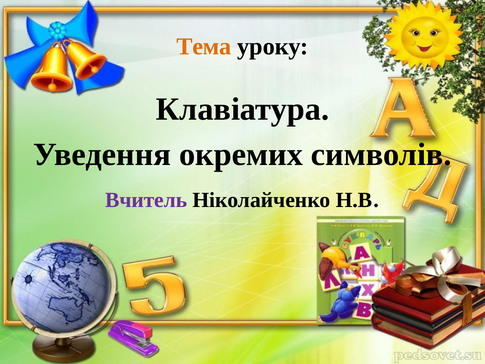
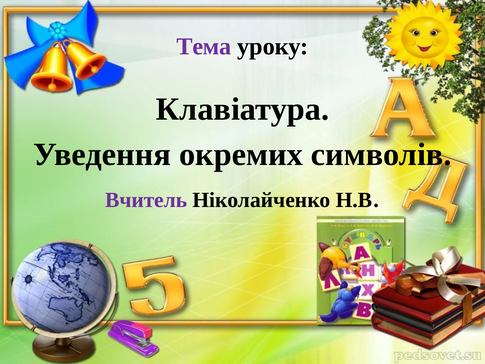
Тема colour: orange -> purple
